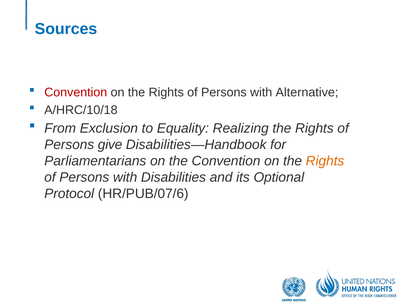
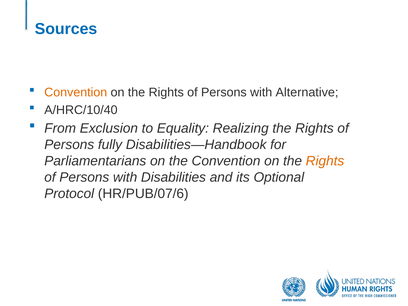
Convention at (76, 92) colour: red -> orange
A/HRC/10/18: A/HRC/10/18 -> A/HRC/10/40
give: give -> fully
